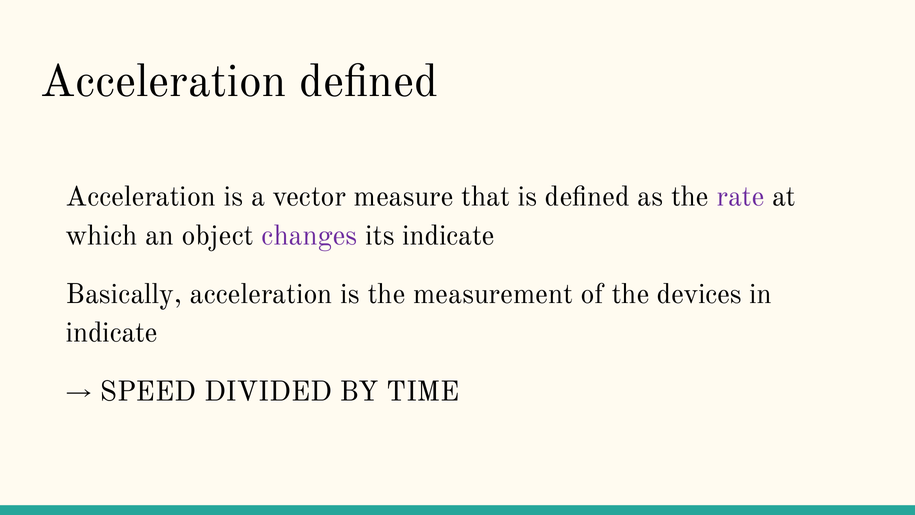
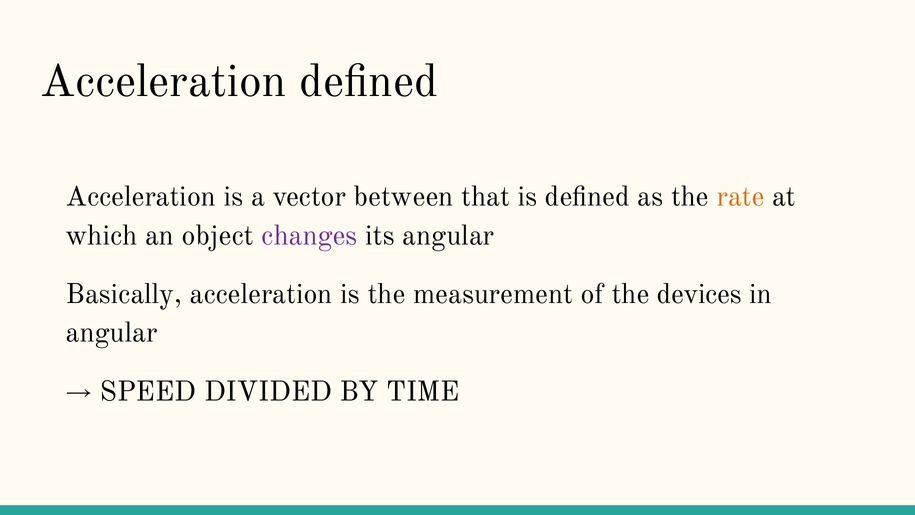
measure: measure -> between
rate colour: purple -> orange
its indicate: indicate -> angular
indicate at (112, 333): indicate -> angular
